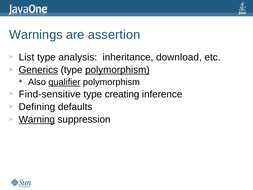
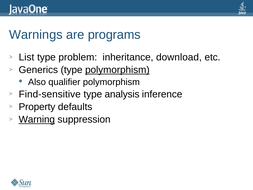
assertion: assertion -> programs
analysis: analysis -> problem
Generics underline: present -> none
qualifier underline: present -> none
creating: creating -> analysis
Defining: Defining -> Property
